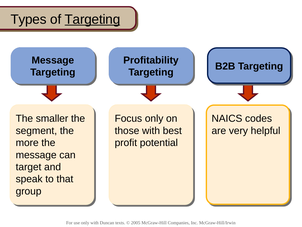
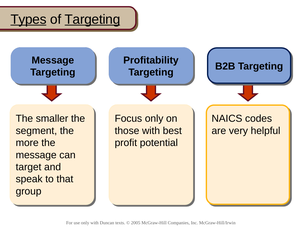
Types underline: none -> present
